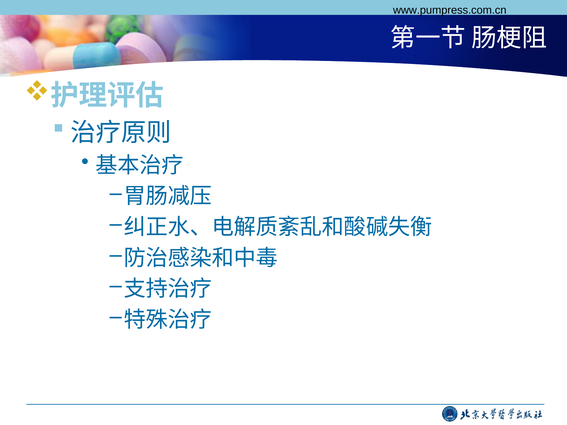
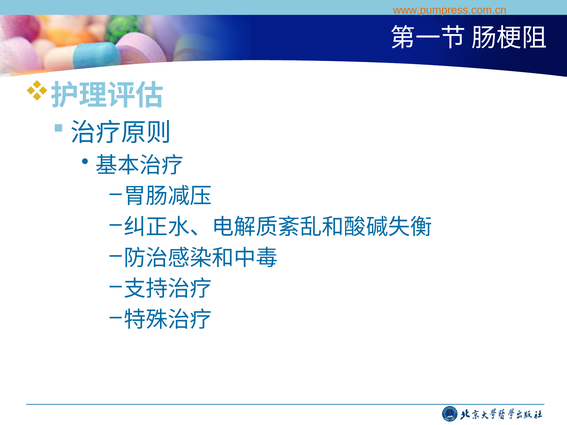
www.pumpress.com.cn colour: black -> orange
